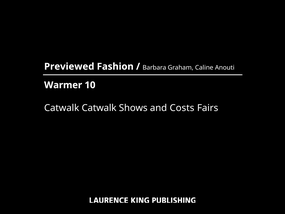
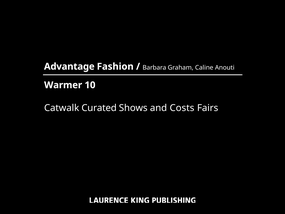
Previewed: Previewed -> Advantage
Catwalk Catwalk: Catwalk -> Curated
